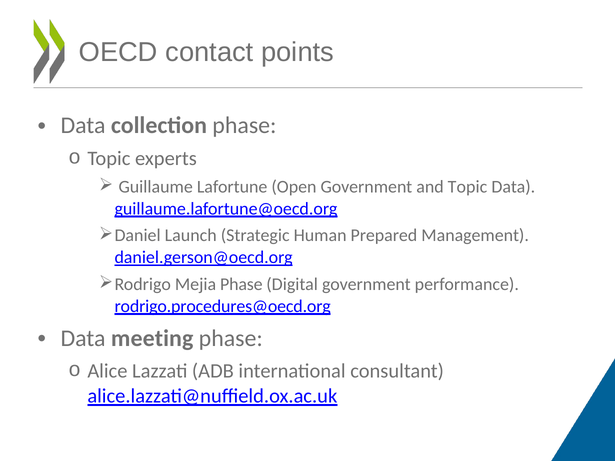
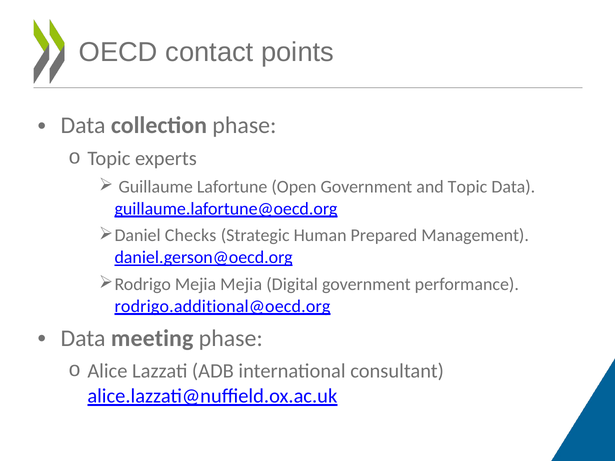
Launch: Launch -> Checks
Mejia Phase: Phase -> Mejia
rodrigo.procedures@oecd.org: rodrigo.procedures@oecd.org -> rodrigo.additional@oecd.org
